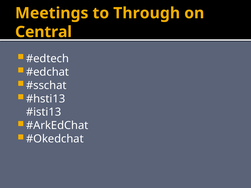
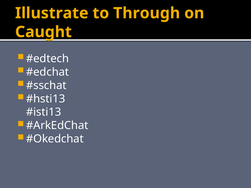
Meetings: Meetings -> Illustrate
Central: Central -> Caught
